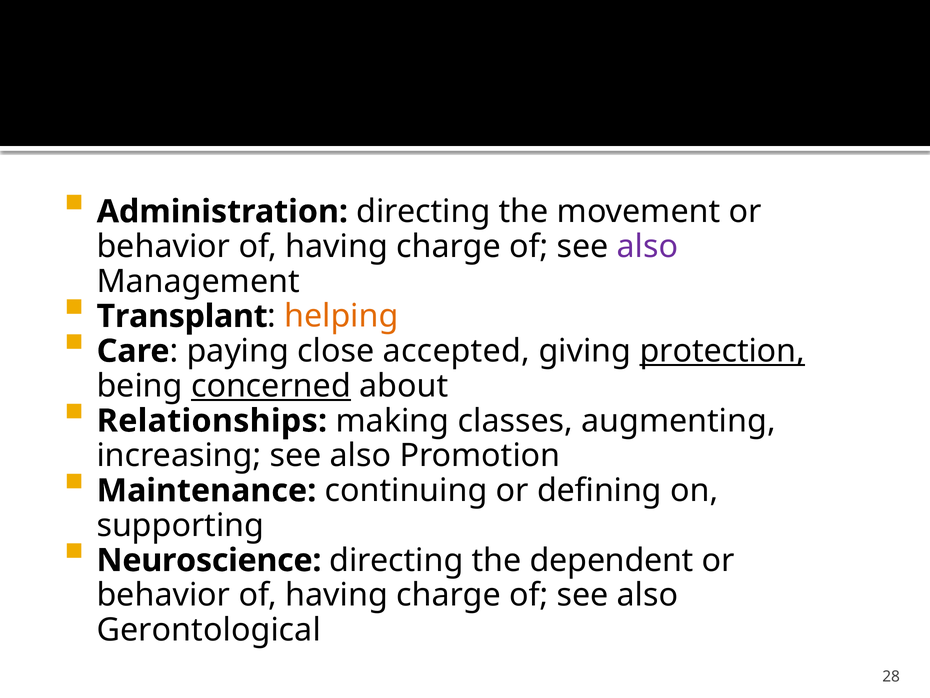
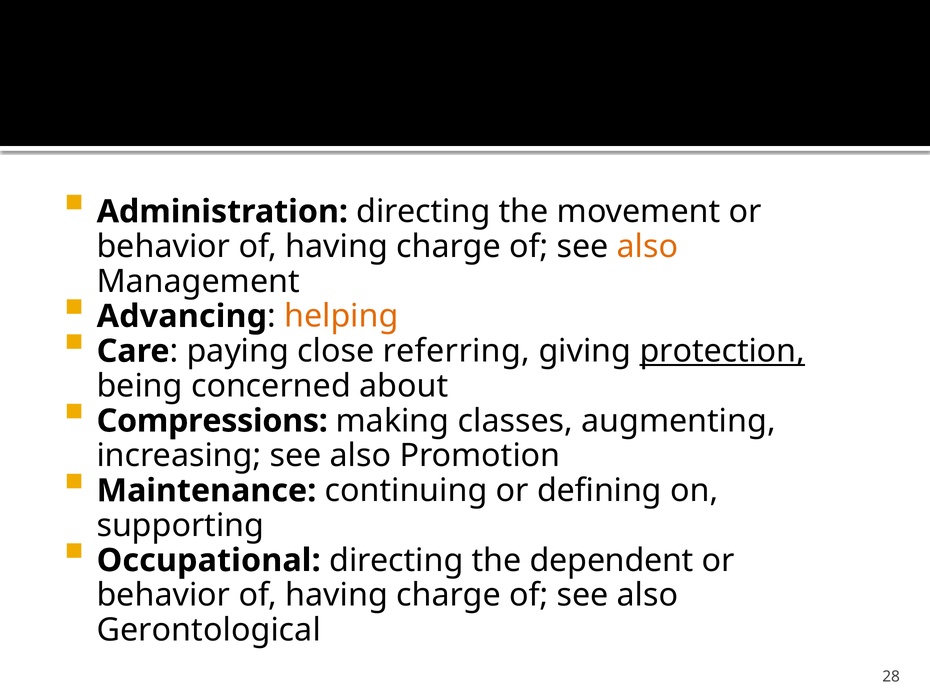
also at (648, 246) colour: purple -> orange
Transplant: Transplant -> Advancing
accepted: accepted -> referring
concerned underline: present -> none
Relationships: Relationships -> Compressions
Neuroscience: Neuroscience -> Occupational
